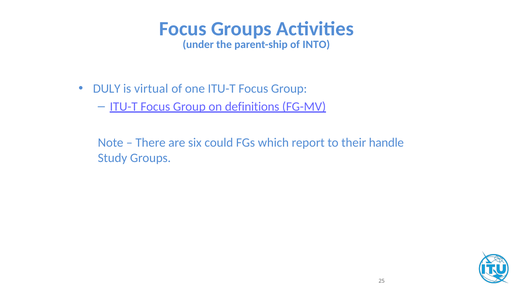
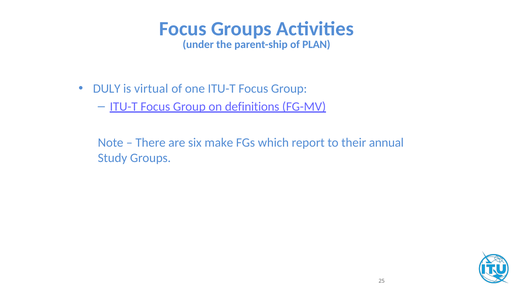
INTO: INTO -> PLAN
could: could -> make
handle: handle -> annual
